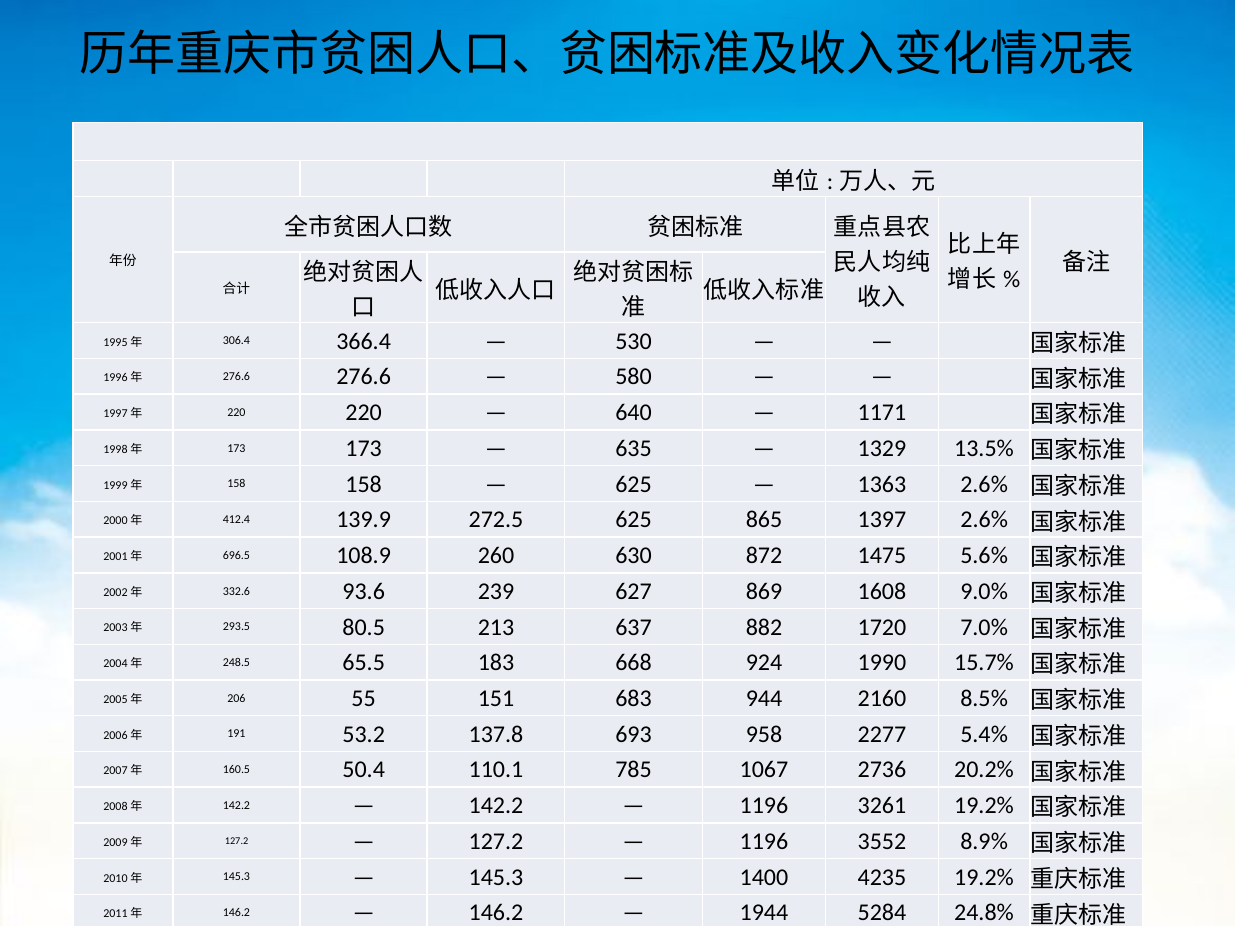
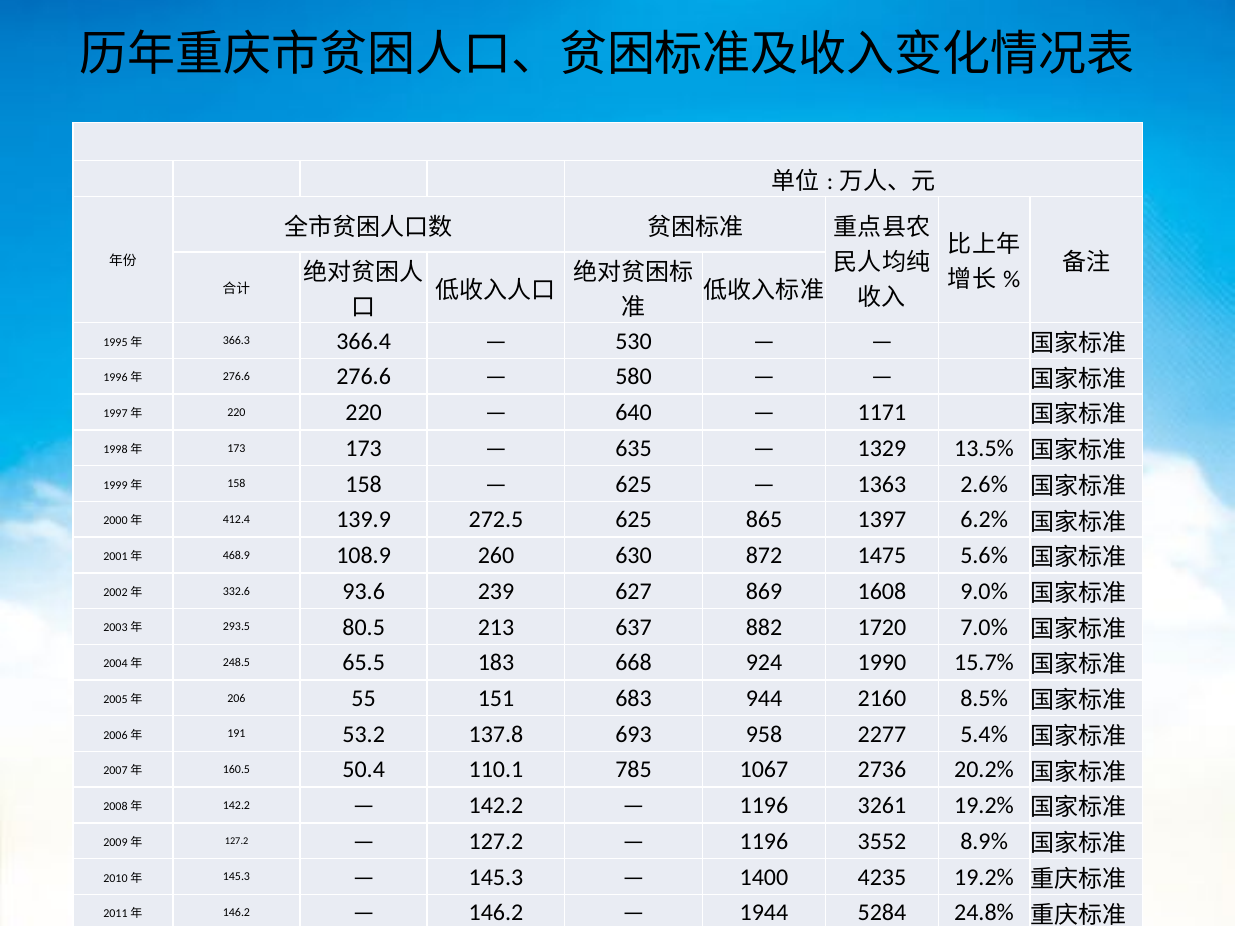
306.4: 306.4 -> 366.3
1397 2.6%: 2.6% -> 6.2%
696.5: 696.5 -> 468.9
